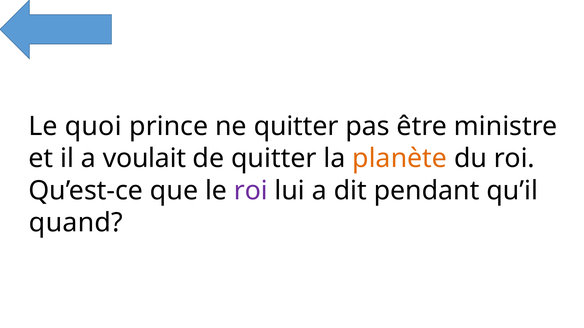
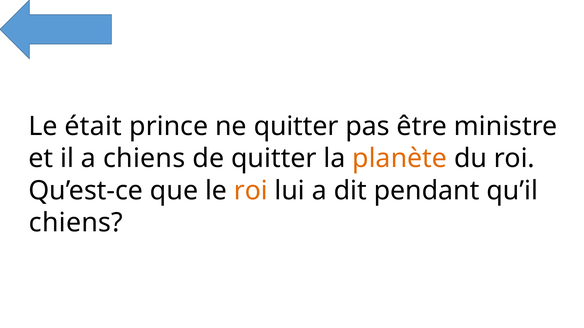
quoi: quoi -> était
a voulait: voulait -> chiens
roi at (251, 191) colour: purple -> orange
quand at (76, 223): quand -> chiens
